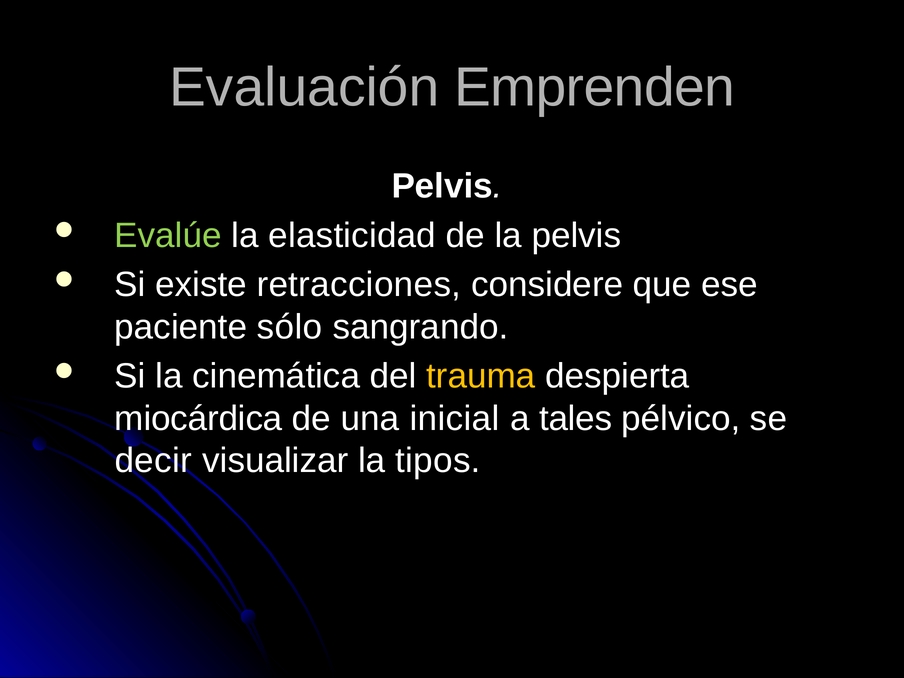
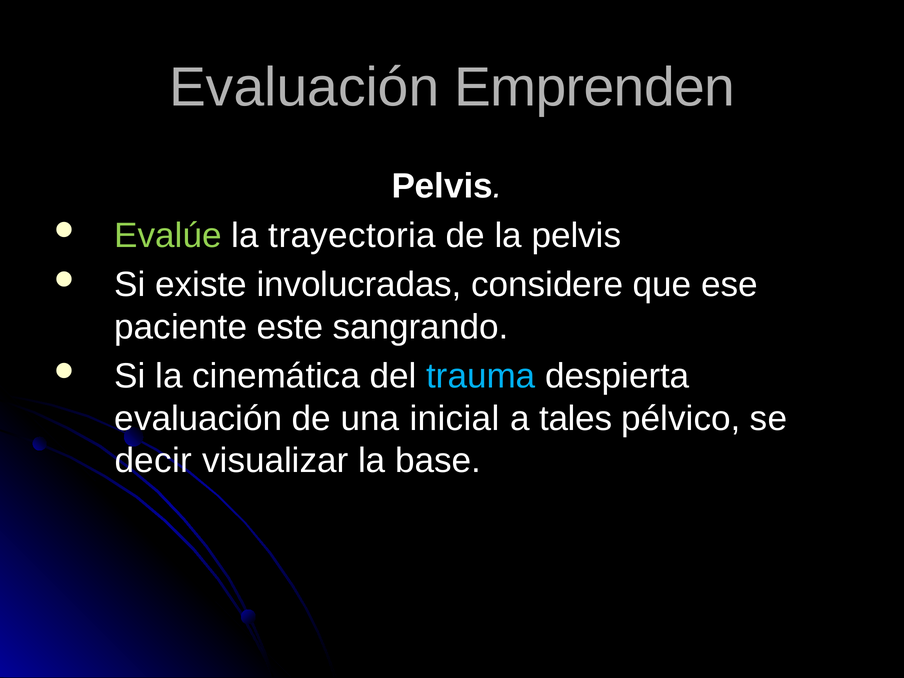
elasticidad: elasticidad -> trayectoria
retracciones: retracciones -> involucradas
sólo: sólo -> este
trauma colour: yellow -> light blue
miocárdica at (198, 418): miocárdica -> evaluación
tipos: tipos -> base
